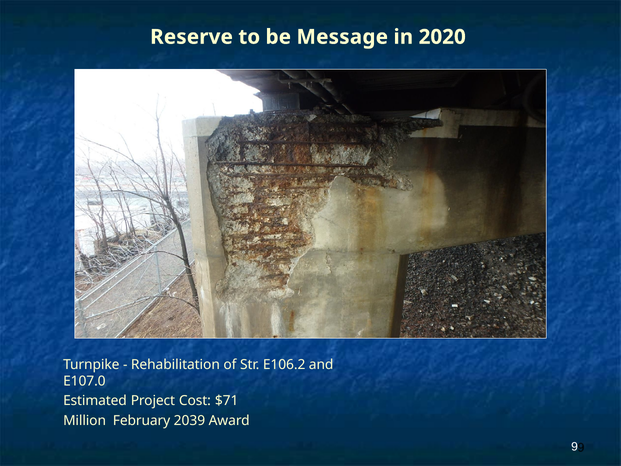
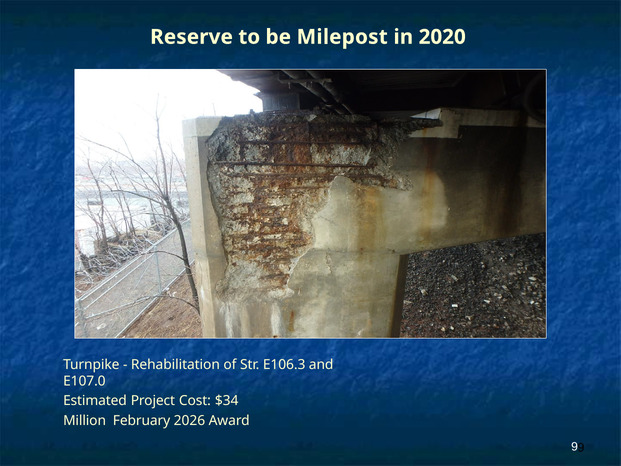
Message: Message -> Milepost
E106.2: E106.2 -> E106.3
$71: $71 -> $34
2039: 2039 -> 2026
